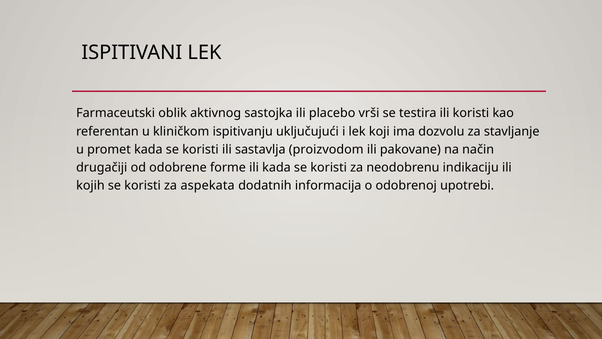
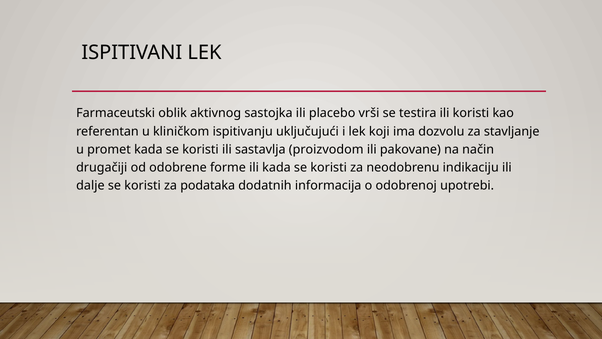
kojih: kojih -> dalje
aspekata: aspekata -> podataka
